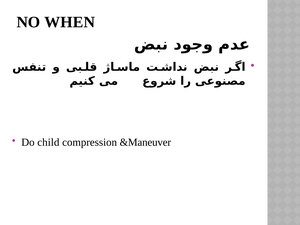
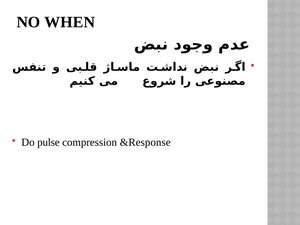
child: child -> pulse
&Maneuver: &Maneuver -> &Response
